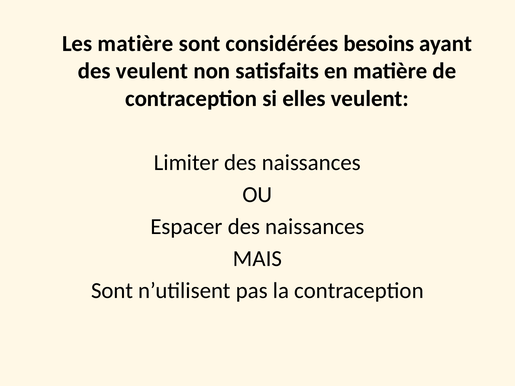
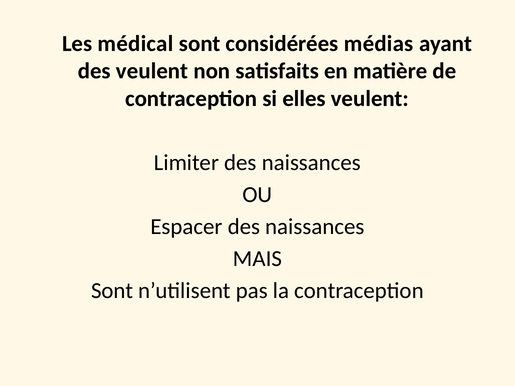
Les matière: matière -> médical
besoins: besoins -> médias
